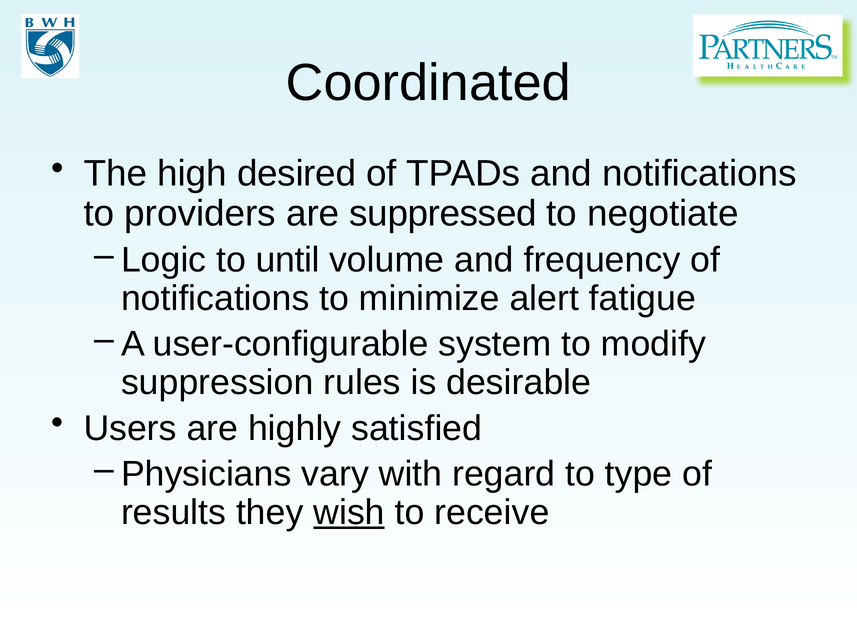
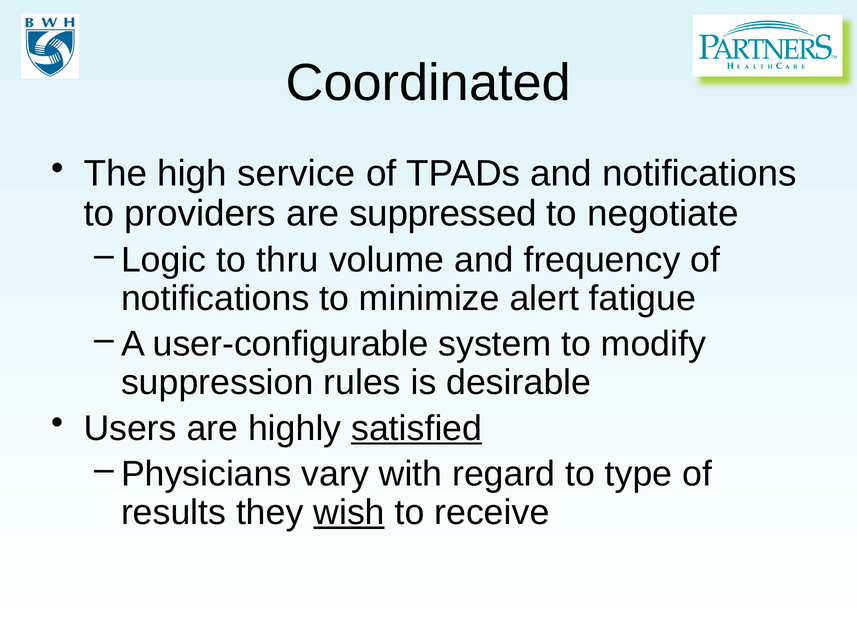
desired: desired -> service
until: until -> thru
satisfied underline: none -> present
